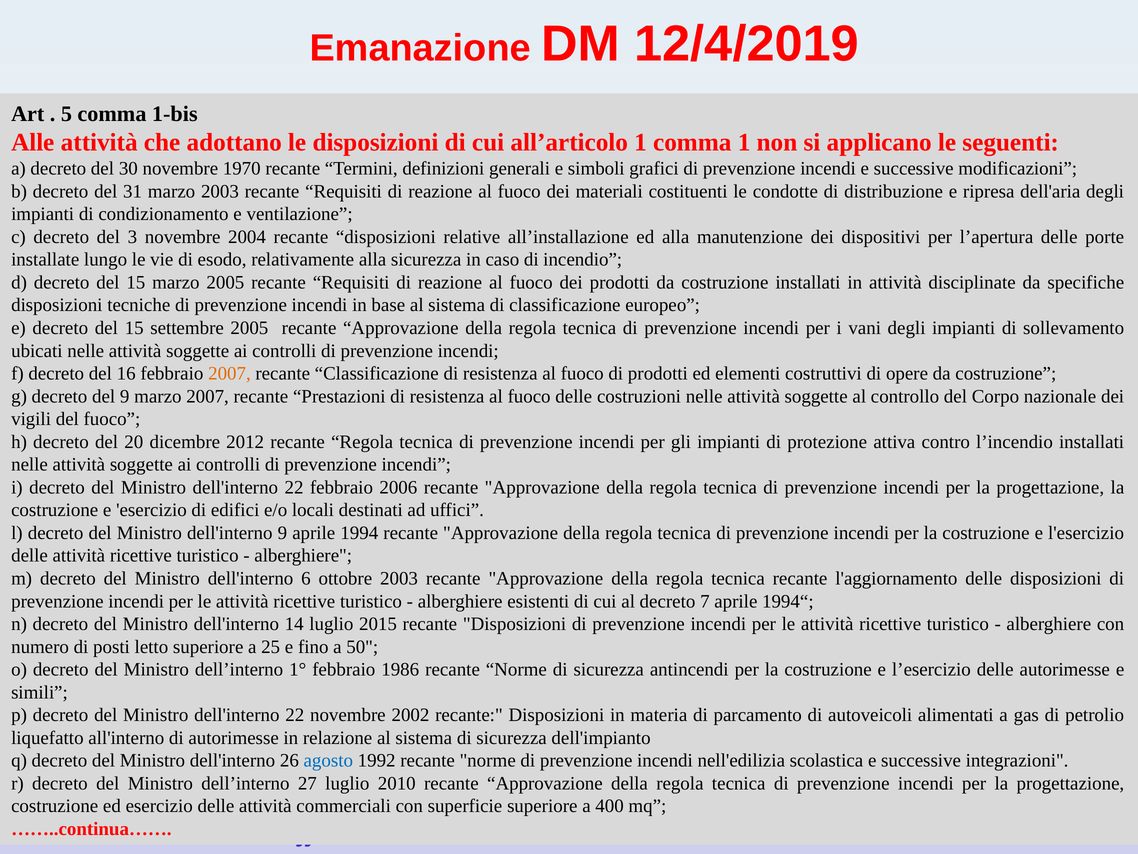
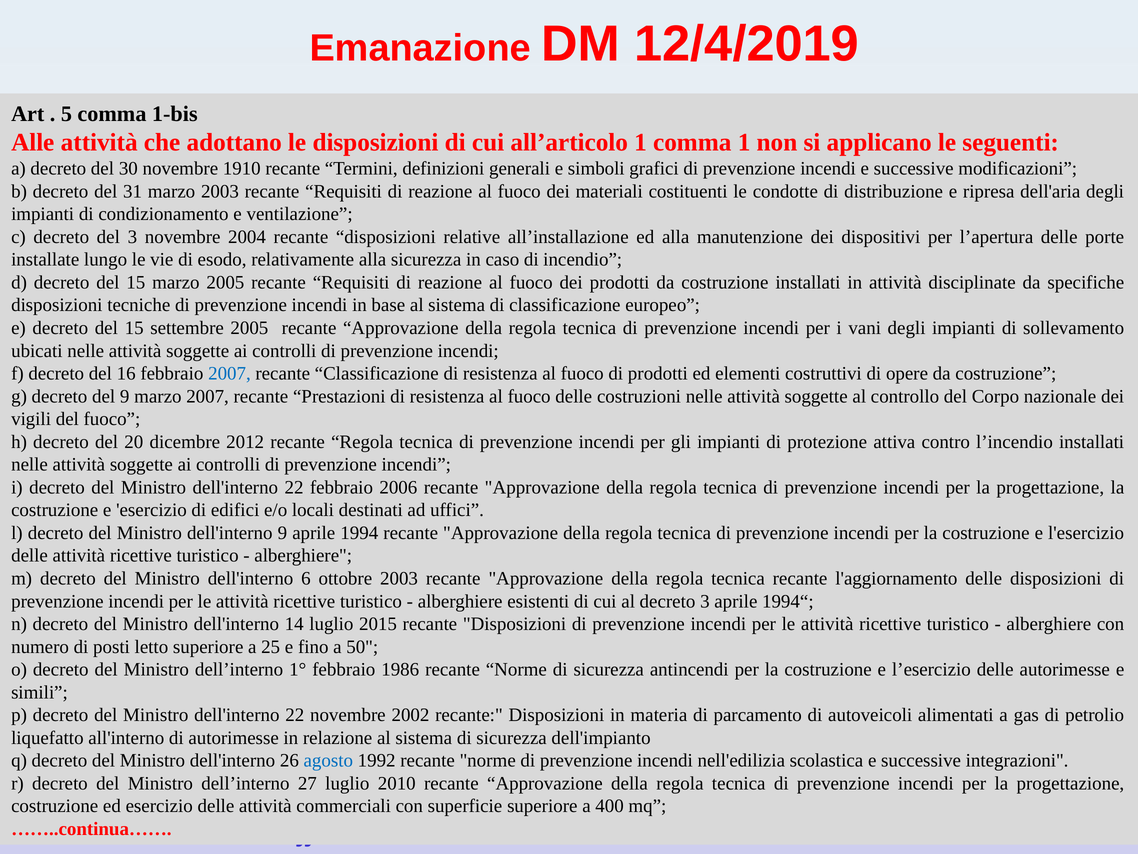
1970: 1970 -> 1910
2007 at (229, 373) colour: orange -> blue
decreto 7: 7 -> 3
